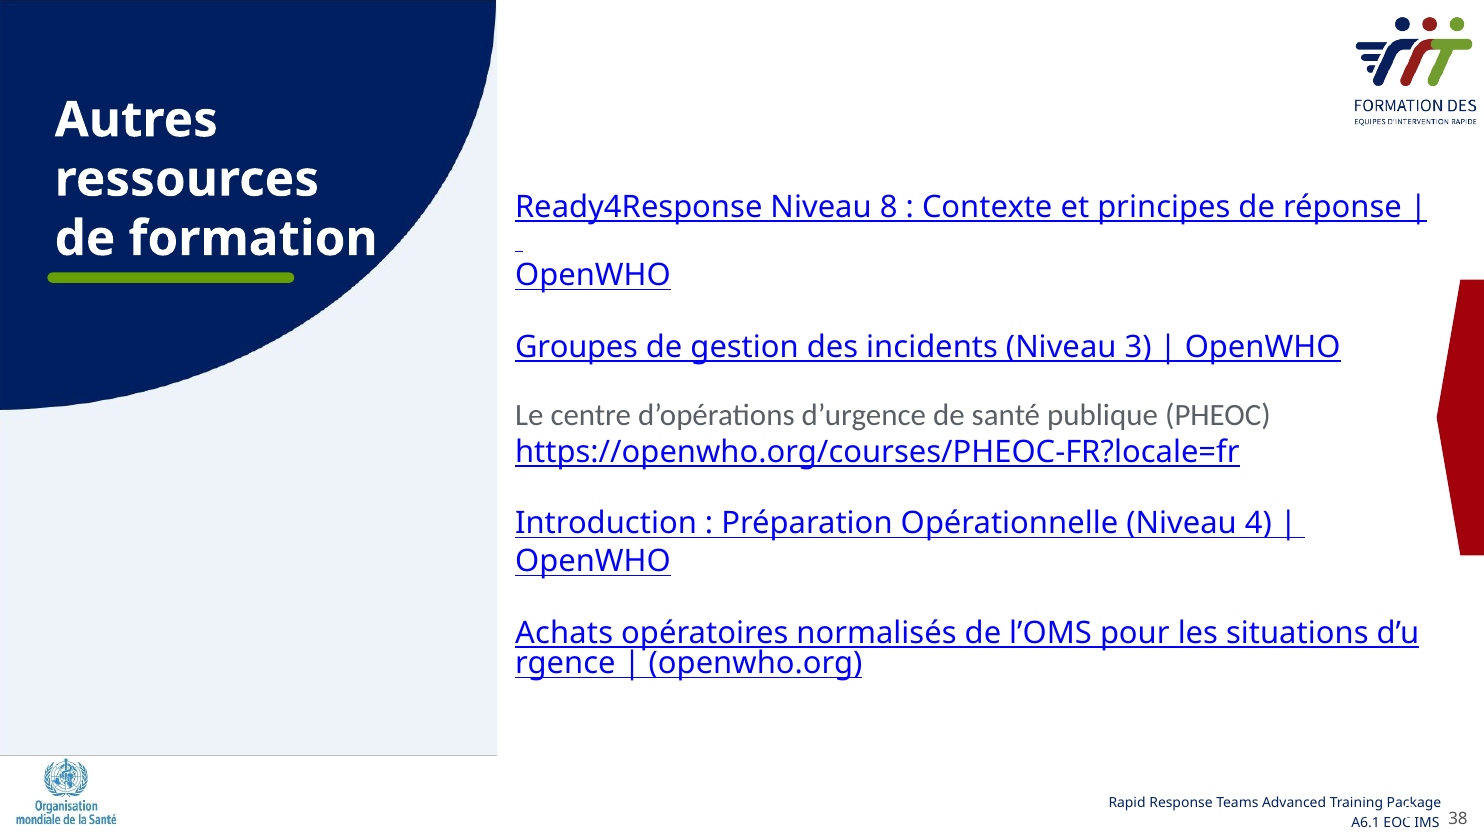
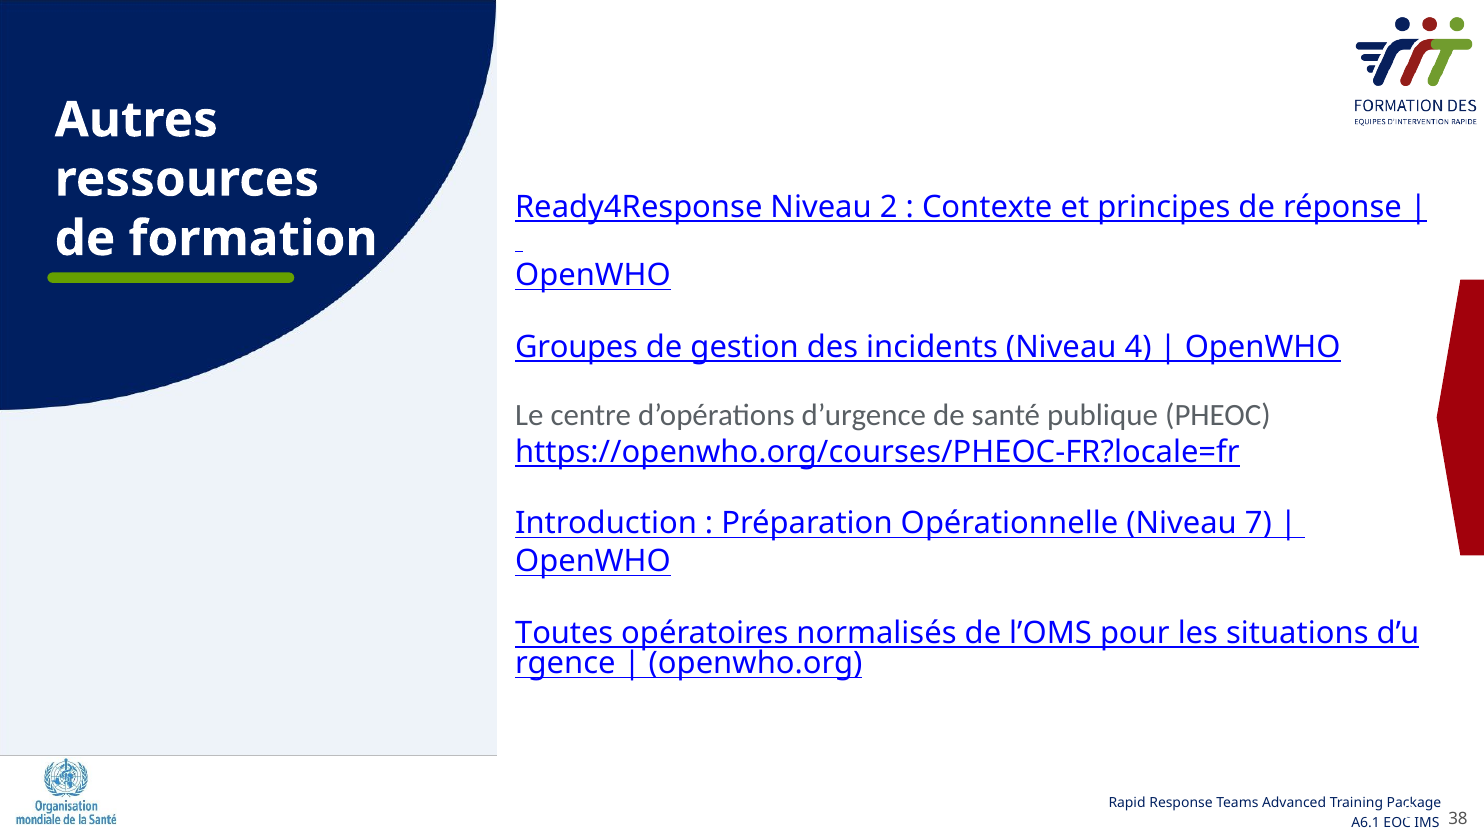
Niveau 8: 8 -> 2
Niveau 3: 3 -> 4
4: 4 -> 7
Achats: Achats -> Toutes
